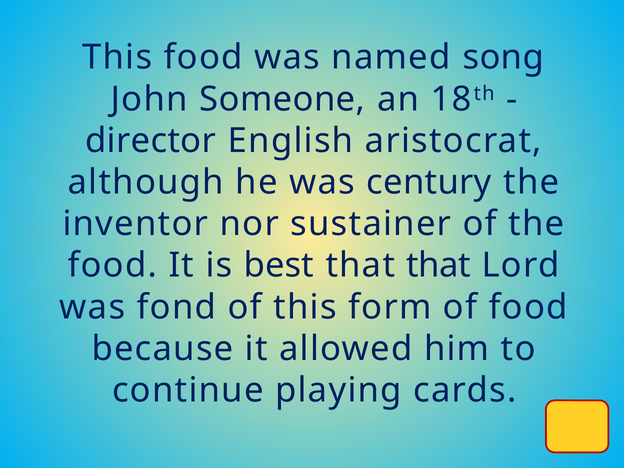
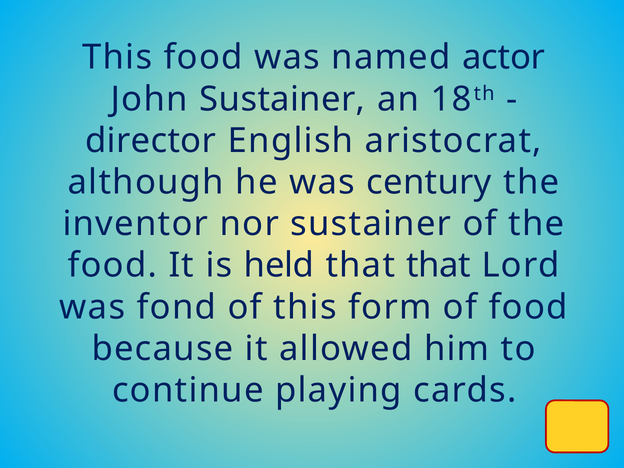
song: song -> actor
John Someone: Someone -> Sustainer
best: best -> held
